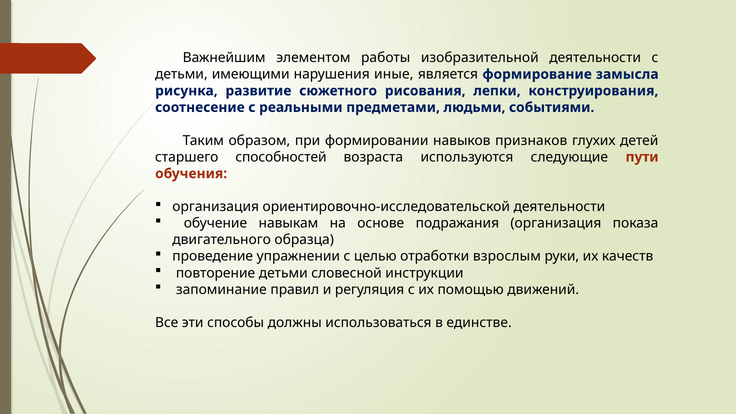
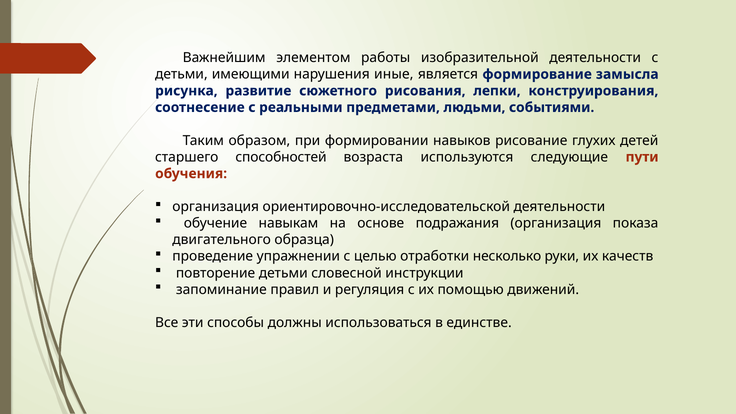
признаков: признаков -> рисование
взрослым: взрослым -> несколько
